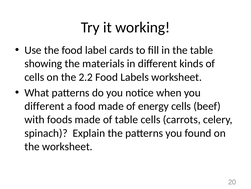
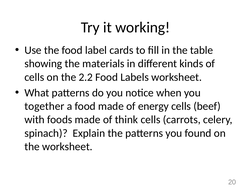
different at (44, 106): different -> together
of table: table -> think
